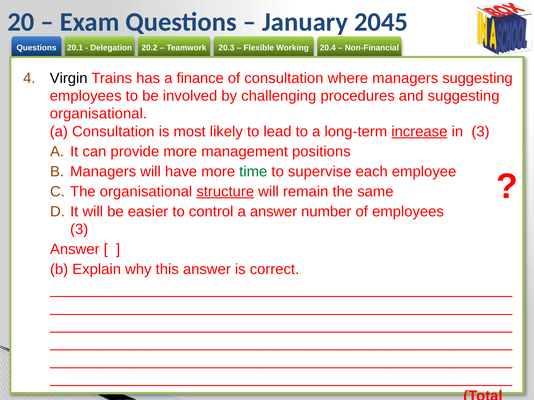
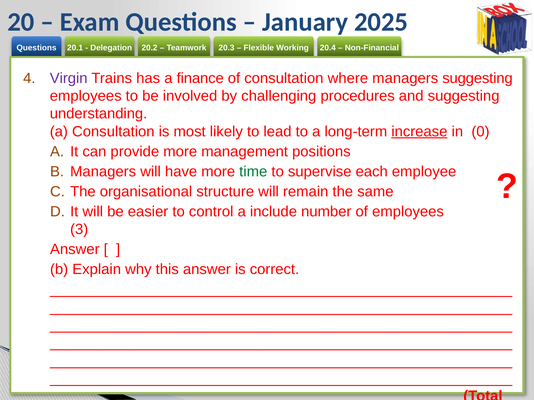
2045: 2045 -> 2025
Virgin colour: black -> purple
organisational at (98, 114): organisational -> understanding
in 3: 3 -> 0
structure underline: present -> none
a answer: answer -> include
